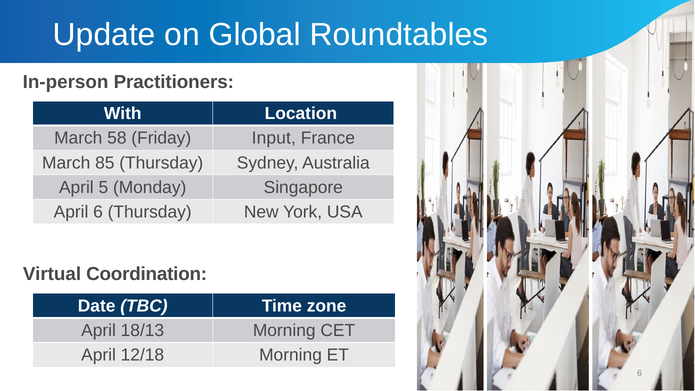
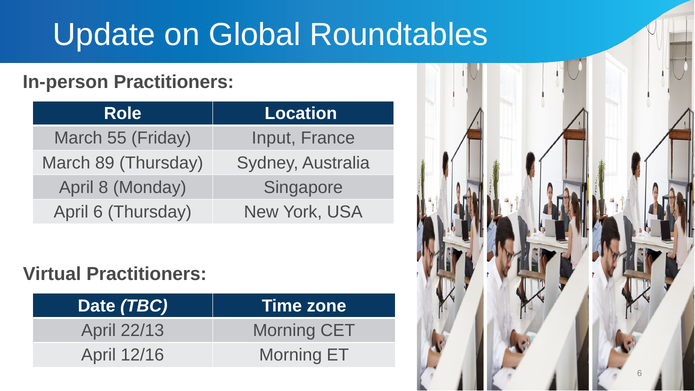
With: With -> Role
58: 58 -> 55
85: 85 -> 89
5: 5 -> 8
Virtual Coordination: Coordination -> Practitioners
18/13: 18/13 -> 22/13
12/18: 12/18 -> 12/16
